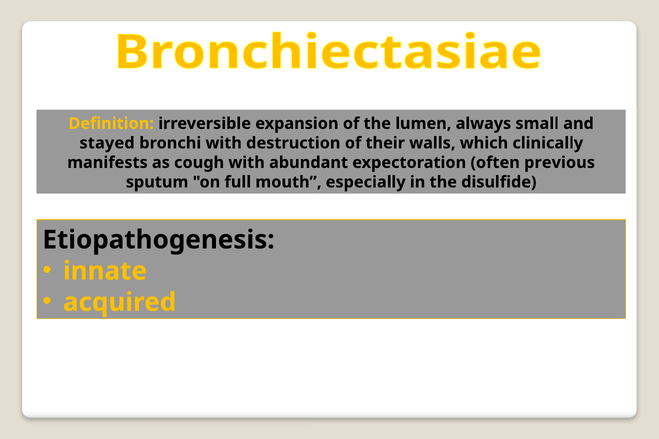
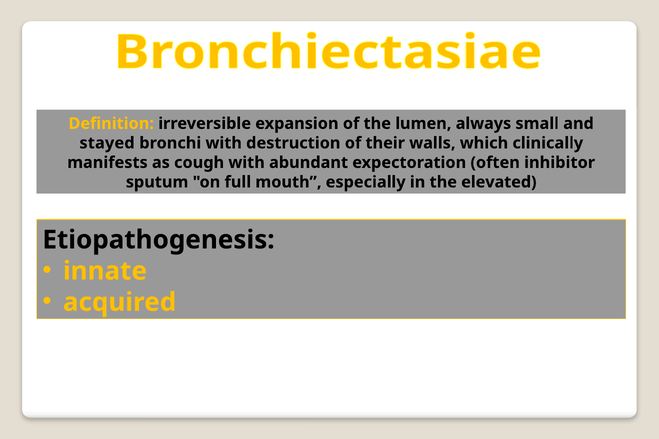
previous: previous -> inhibitor
disulfide: disulfide -> elevated
